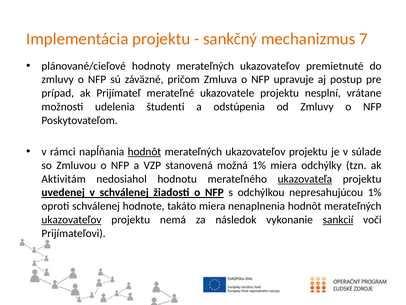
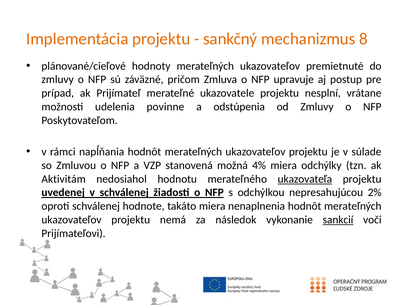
7: 7 -> 8
študenti: študenti -> povinne
hodnôt at (144, 152) underline: present -> none
možná 1%: 1% -> 4%
nepresahujúcou 1%: 1% -> 2%
ukazovateľov at (71, 219) underline: present -> none
